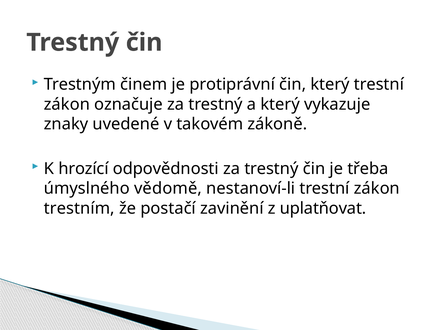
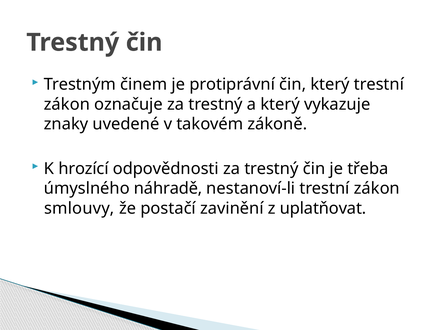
vědomě: vědomě -> náhradě
trestním: trestním -> smlouvy
